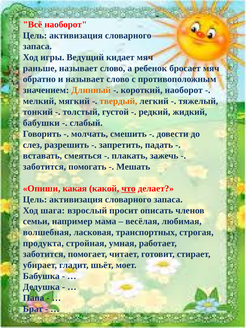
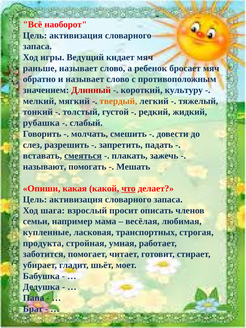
Длинный colour: orange -> red
короткий наоборот: наоборот -> культуру
бабушки: бабушки -> рубашка
смеяться underline: none -> present
заботится at (44, 167): заботится -> называют
волшебная: волшебная -> купленные
